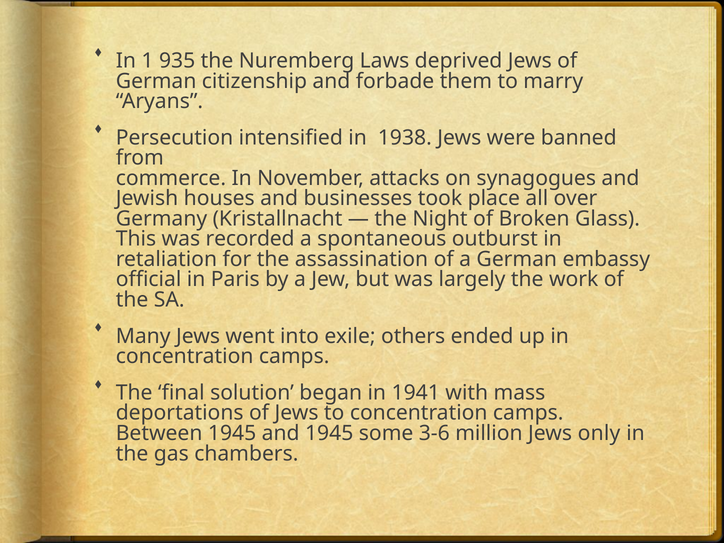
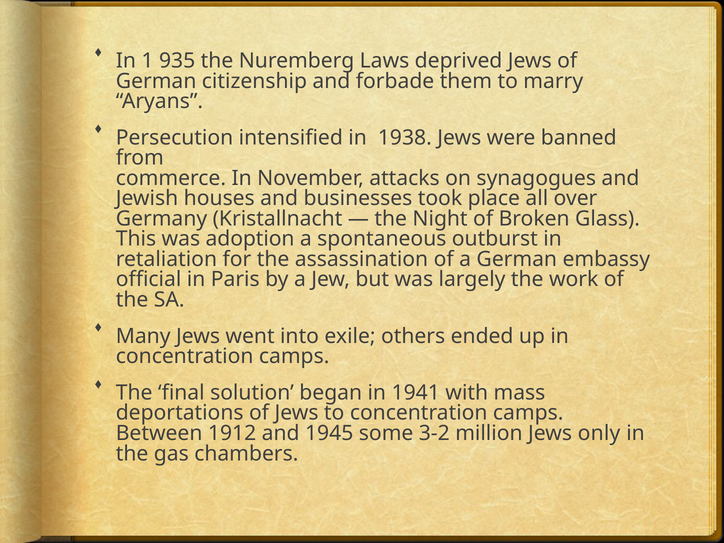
recorded: recorded -> adoption
Between 1945: 1945 -> 1912
3-6: 3-6 -> 3-2
